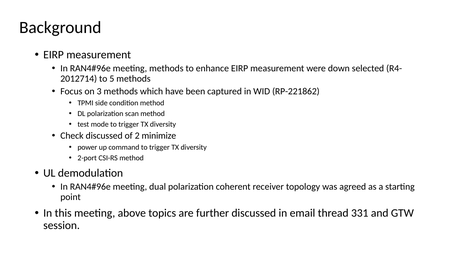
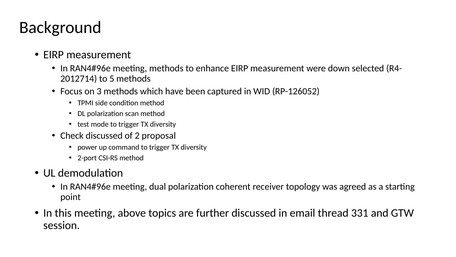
RP-221862: RP-221862 -> RP-126052
minimize: minimize -> proposal
